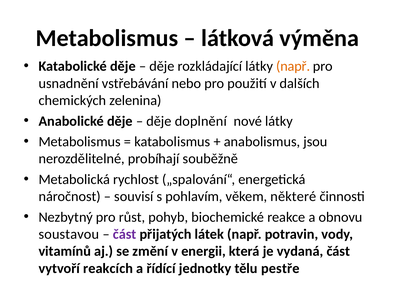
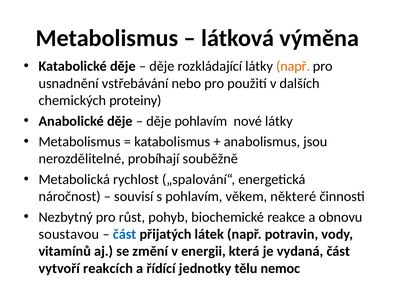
zelenina: zelenina -> proteiny
děje doplnění: doplnění -> pohlavím
část at (125, 234) colour: purple -> blue
pestře: pestře -> nemoc
